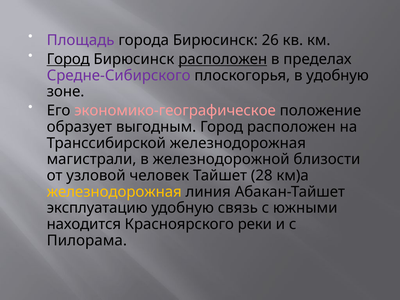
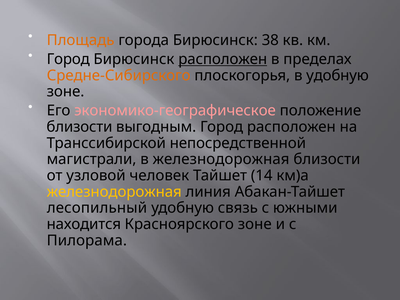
Площадь colour: purple -> orange
26: 26 -> 38
Город at (68, 59) underline: present -> none
Средне-Сибирского colour: purple -> orange
образует at (79, 127): образует -> близости
Транссибирской железнодорожная: железнодорожная -> непосредственной
в железнодорожной: железнодорожной -> железнодорожная
28: 28 -> 14
эксплуатацию: эксплуатацию -> лесопильный
Красноярского реки: реки -> зоне
